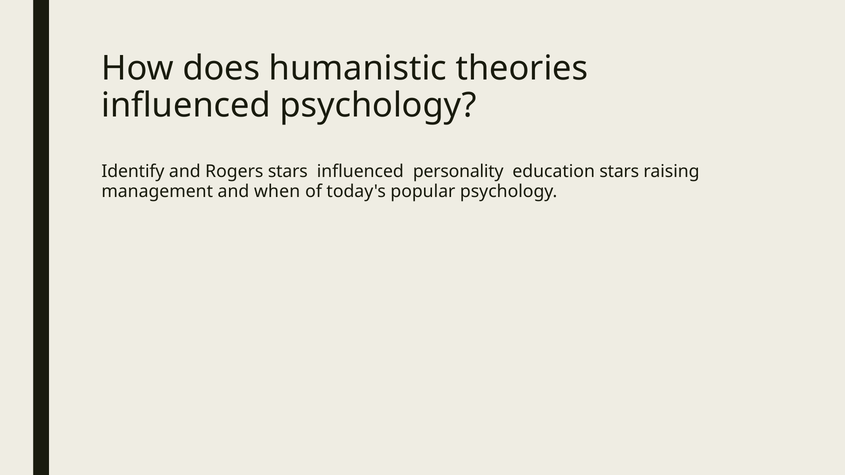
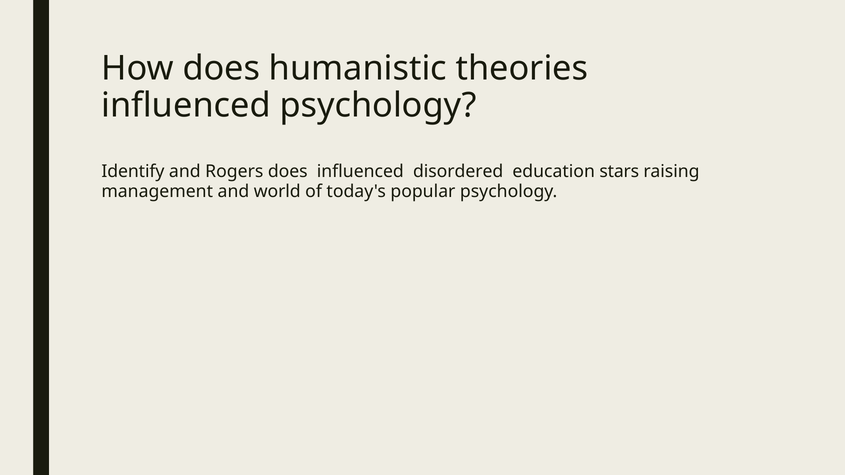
Rogers stars: stars -> does
personality: personality -> disordered
when: when -> world
